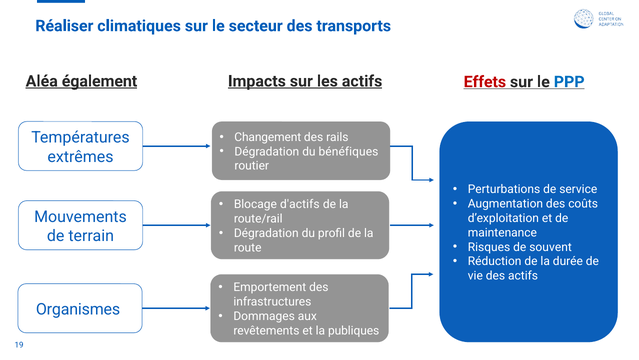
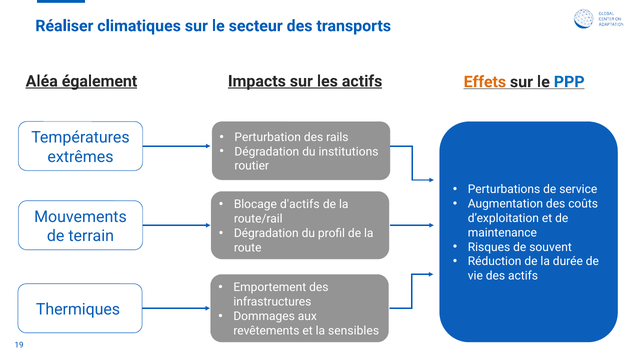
Effets colour: red -> orange
Changement: Changement -> Perturbation
bénéfiques: bénéfiques -> institutions
Organismes: Organismes -> Thermiques
publiques: publiques -> sensibles
